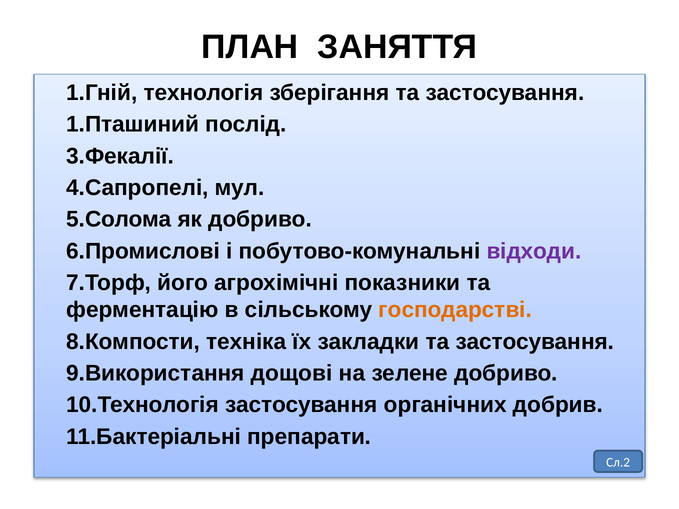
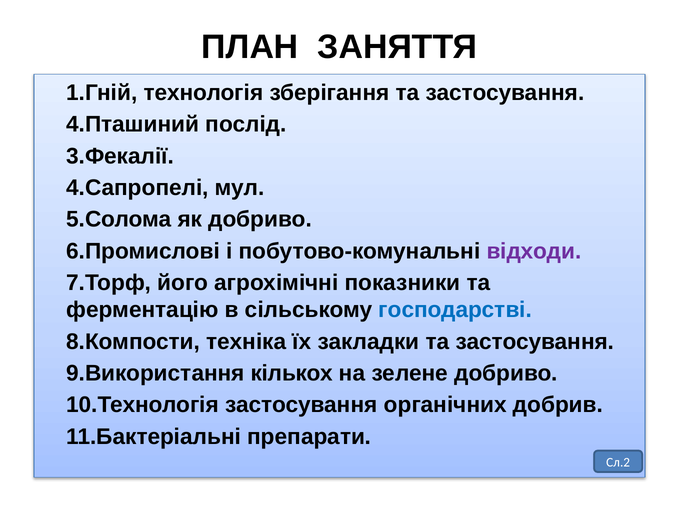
1.Пташиний: 1.Пташиний -> 4.Пташиний
господарстві colour: orange -> blue
дощові: дощові -> кількох
